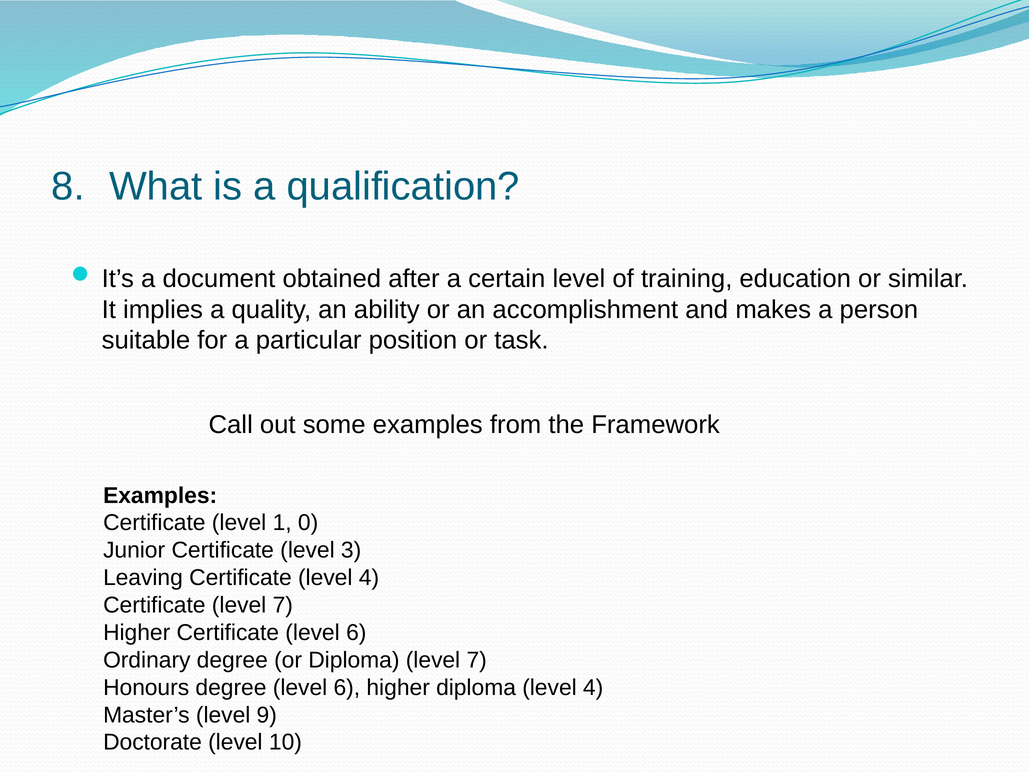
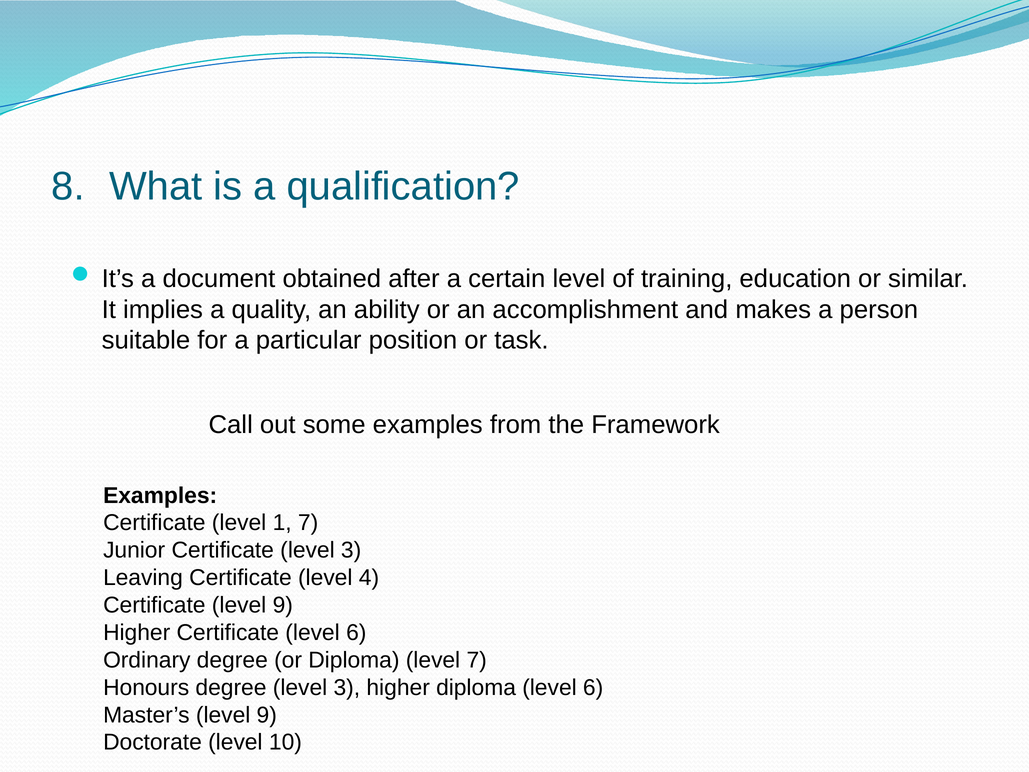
1 0: 0 -> 7
Certificate level 7: 7 -> 9
degree level 6: 6 -> 3
diploma level 4: 4 -> 6
